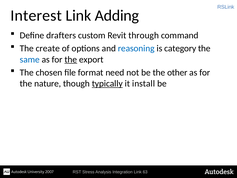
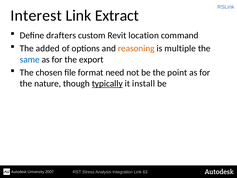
Adding: Adding -> Extract
through: through -> location
create: create -> added
reasoning colour: blue -> orange
category: category -> multiple
the at (71, 59) underline: present -> none
other: other -> point
